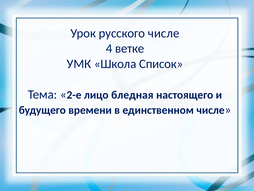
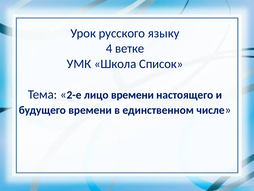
русского числе: числе -> языку
лицо бледная: бледная -> времени
